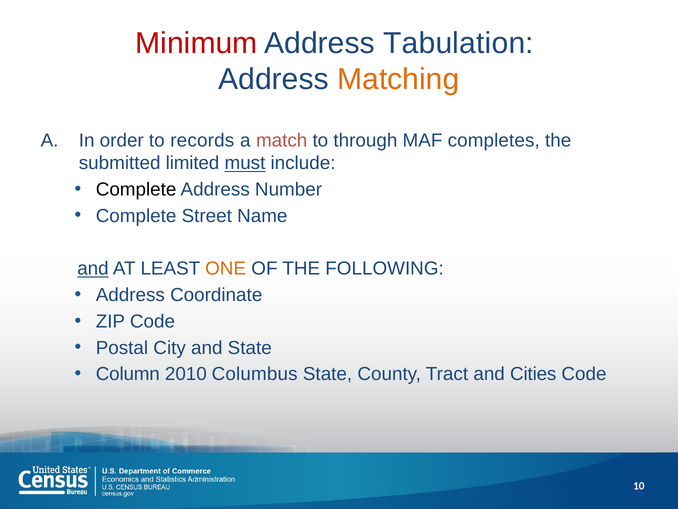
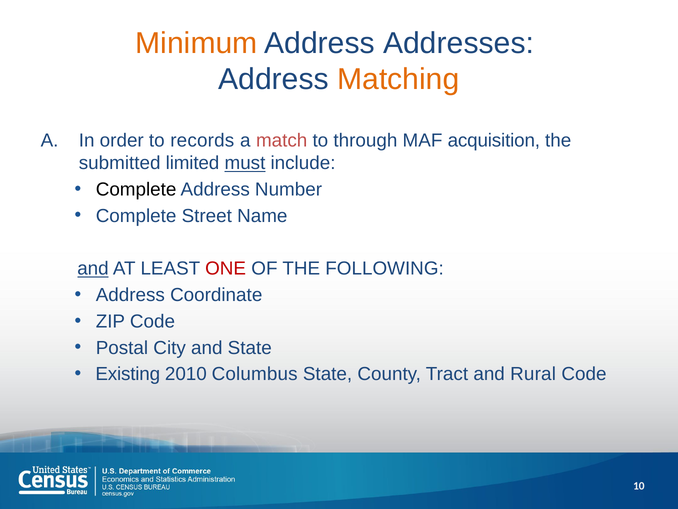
Minimum colour: red -> orange
Tabulation: Tabulation -> Addresses
completes: completes -> acquisition
ONE colour: orange -> red
Column: Column -> Existing
Cities: Cities -> Rural
